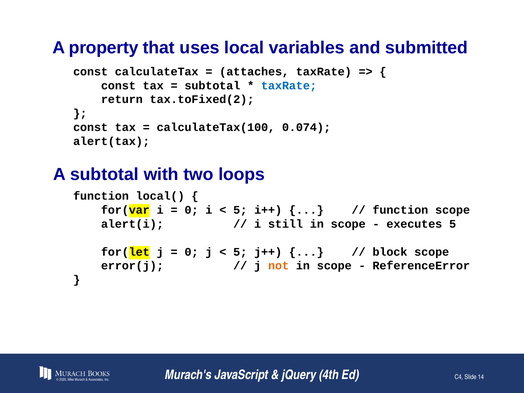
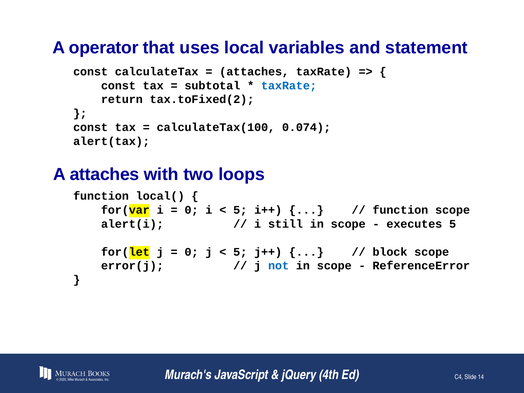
property: property -> operator
submitted: submitted -> statement
A subtotal: subtotal -> attaches
not colour: orange -> blue
